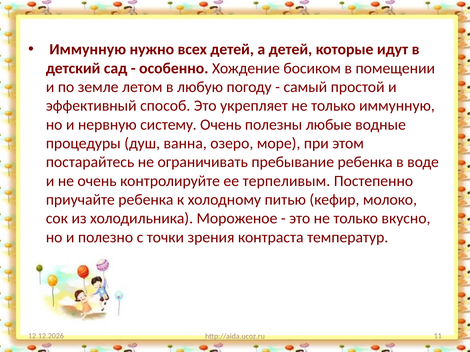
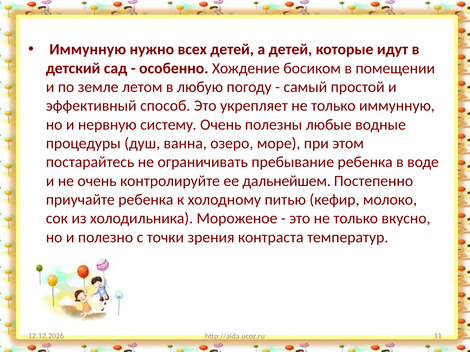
терпеливым: терпеливым -> дальнейшем
